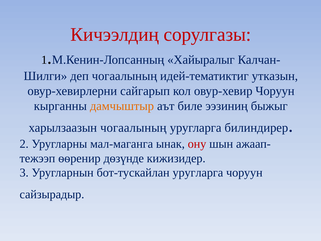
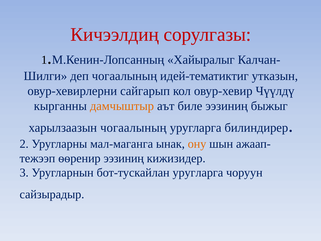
овур-хевир Чоруун: Чоруун -> Чүүлдү
ону colour: red -> orange
ѳѳренир дѳзүнде: дѳзүнде -> ээзиниң
